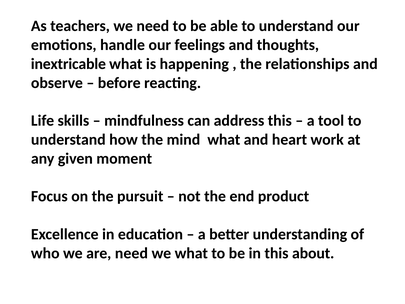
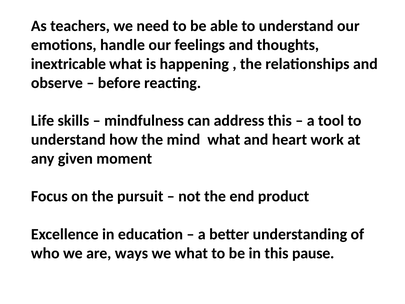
are need: need -> ways
about: about -> pause
